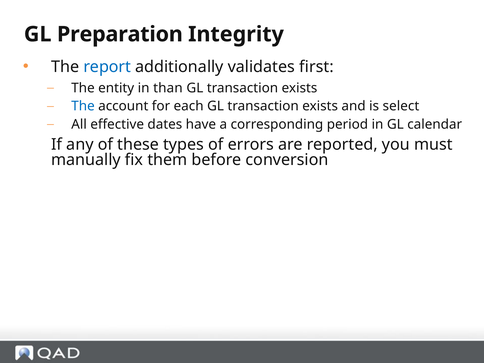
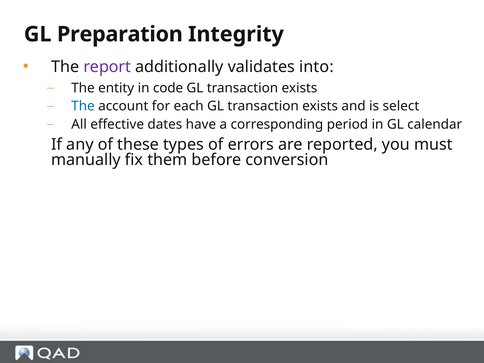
report colour: blue -> purple
first: first -> into
than: than -> code
